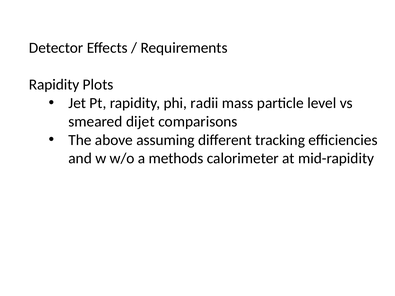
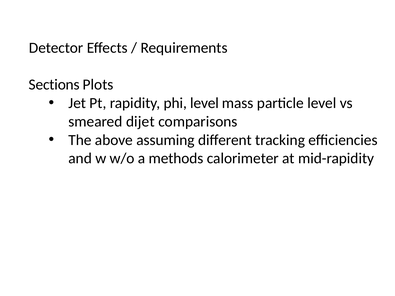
Rapidity at (54, 85): Rapidity -> Sections
phi radii: radii -> level
